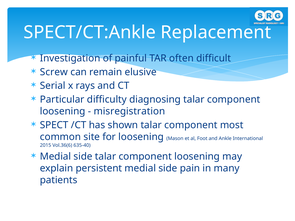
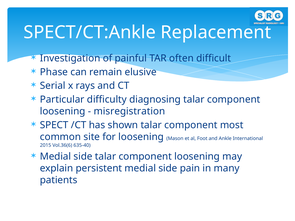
Screw: Screw -> Phase
